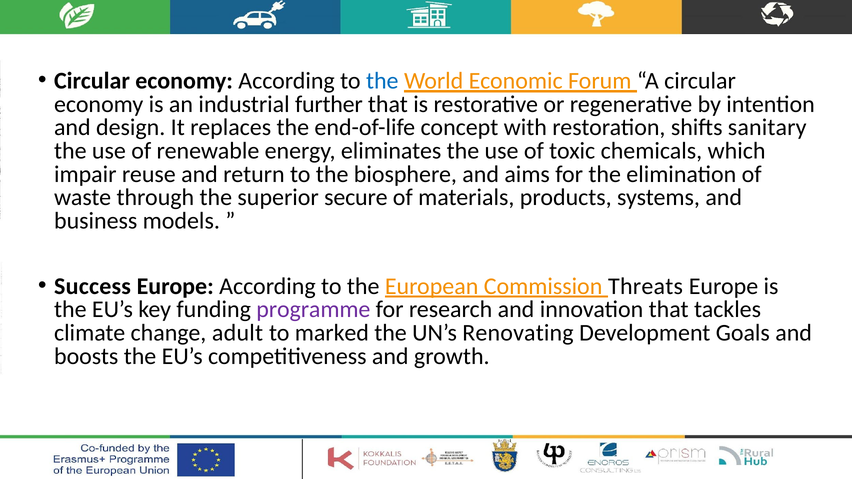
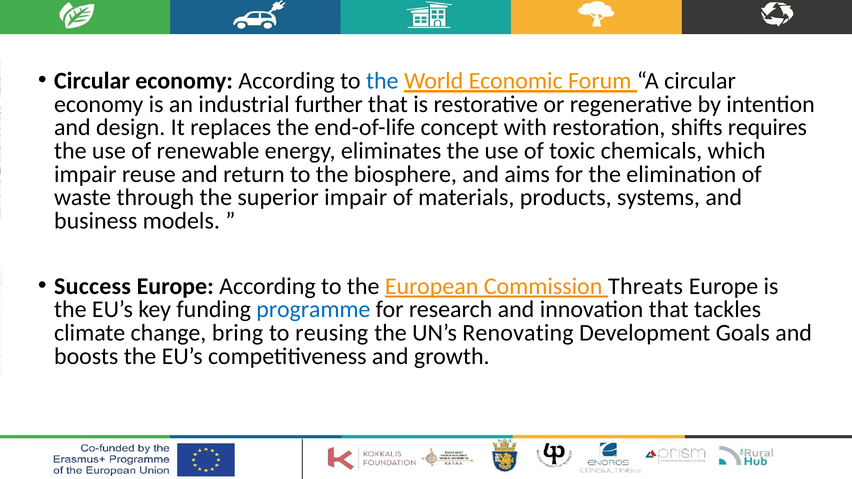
sanitary: sanitary -> requires
superior secure: secure -> impair
programme colour: purple -> blue
adult: adult -> bring
marked: marked -> reusing
